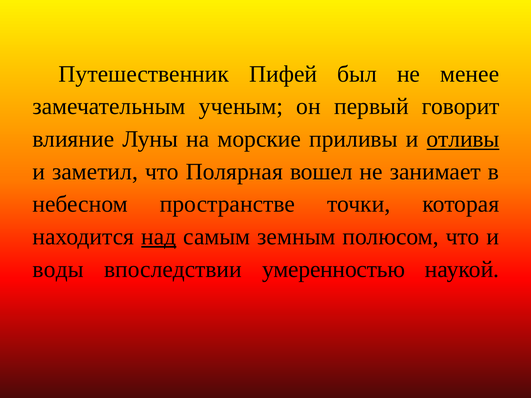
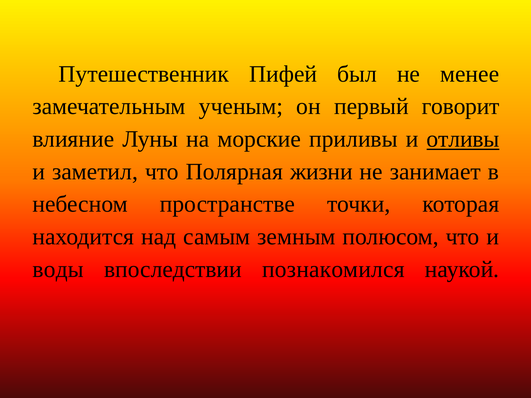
вошел: вошел -> жизни
над underline: present -> none
умеренностью: умеренностью -> познакомился
